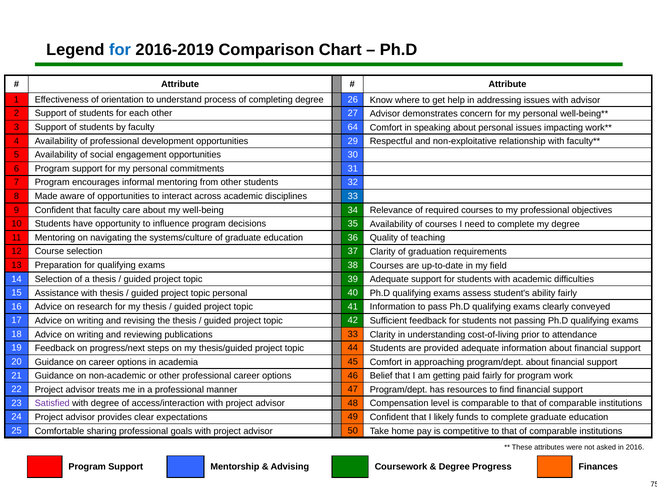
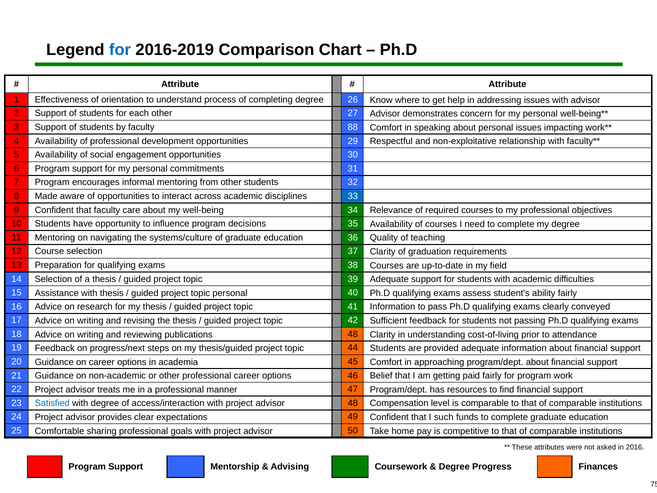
64: 64 -> 88
publications 33: 33 -> 48
Satisfied colour: purple -> blue
likely: likely -> such
